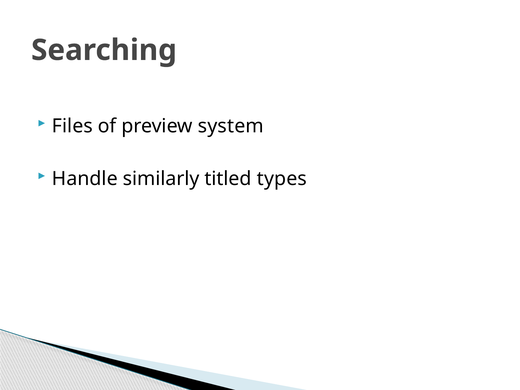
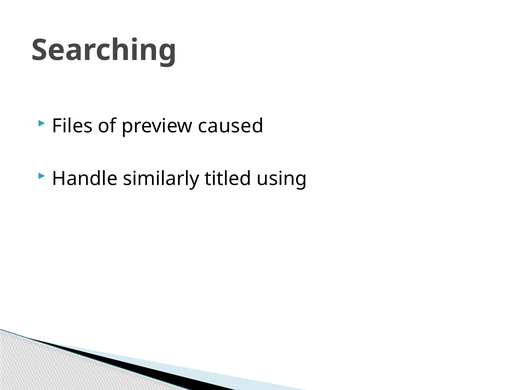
system: system -> caused
types: types -> using
